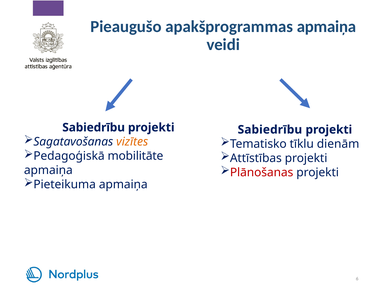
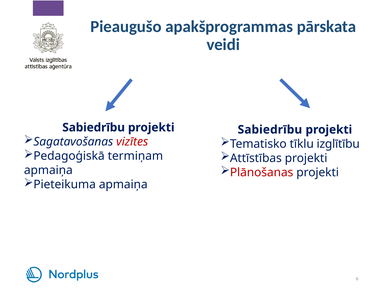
apakšprogrammas apmaiņa: apmaiņa -> pārskata
vizītes colour: orange -> red
dienām: dienām -> izglītību
mobilitāte: mobilitāte -> termiņam
